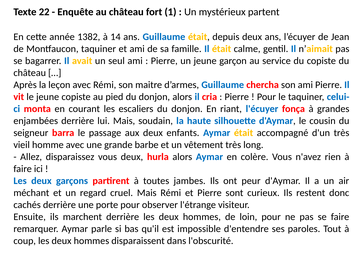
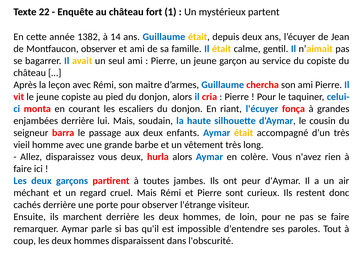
Montfaucon taquiner: taquiner -> observer
